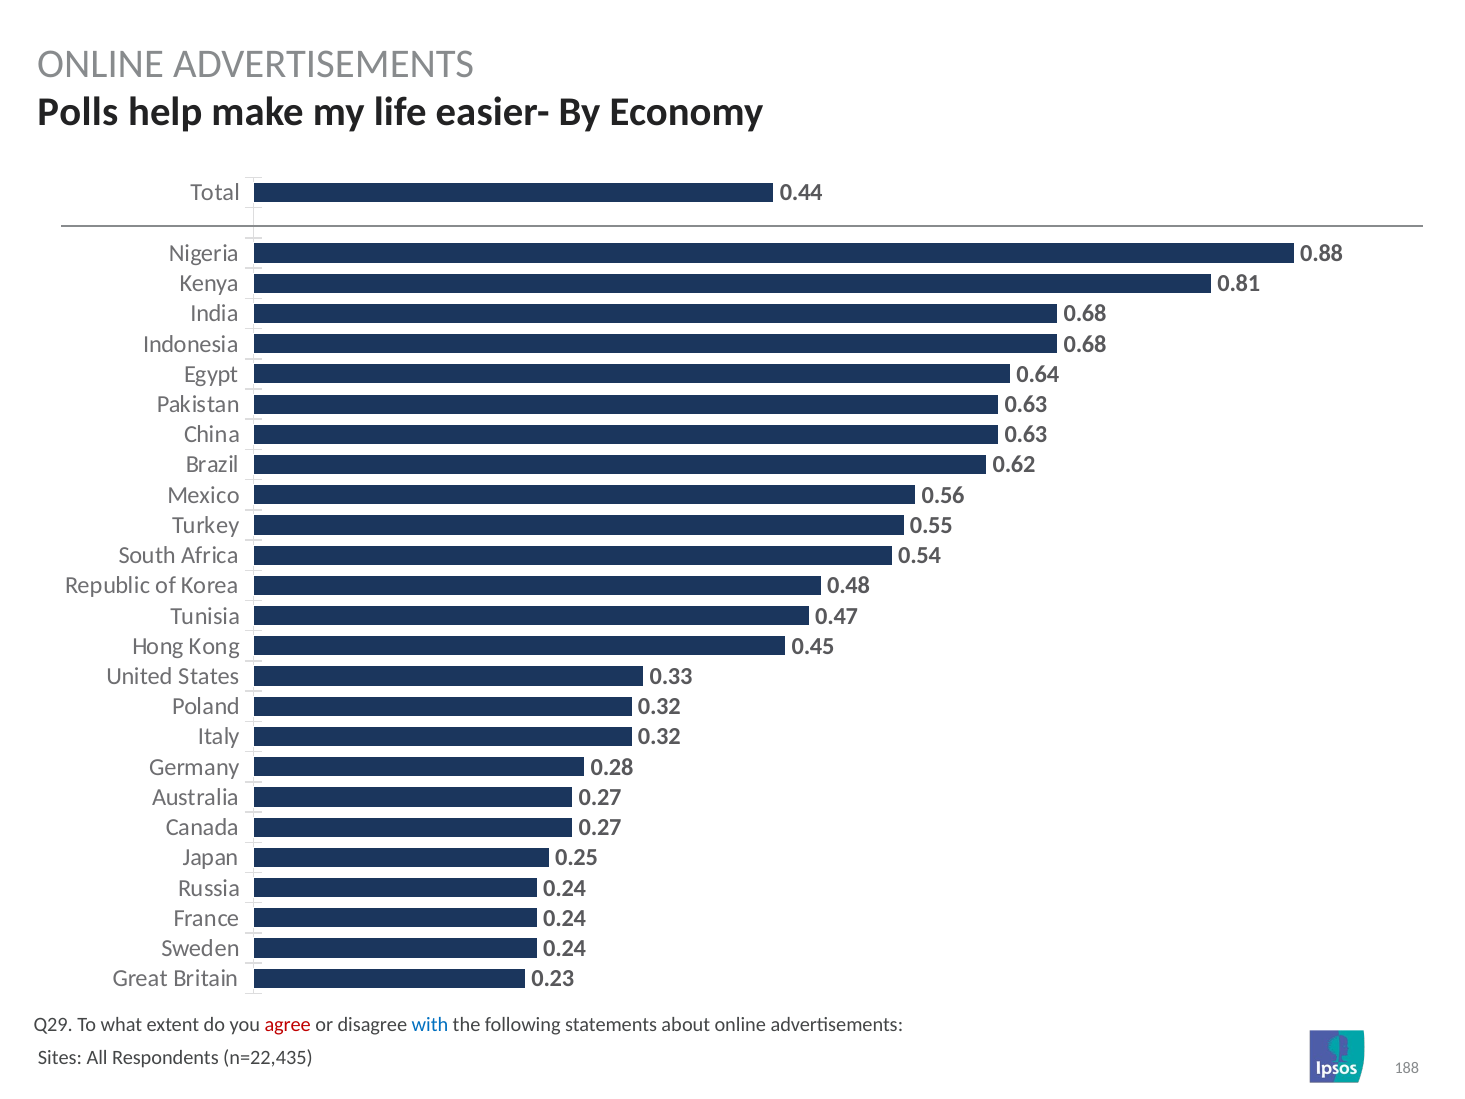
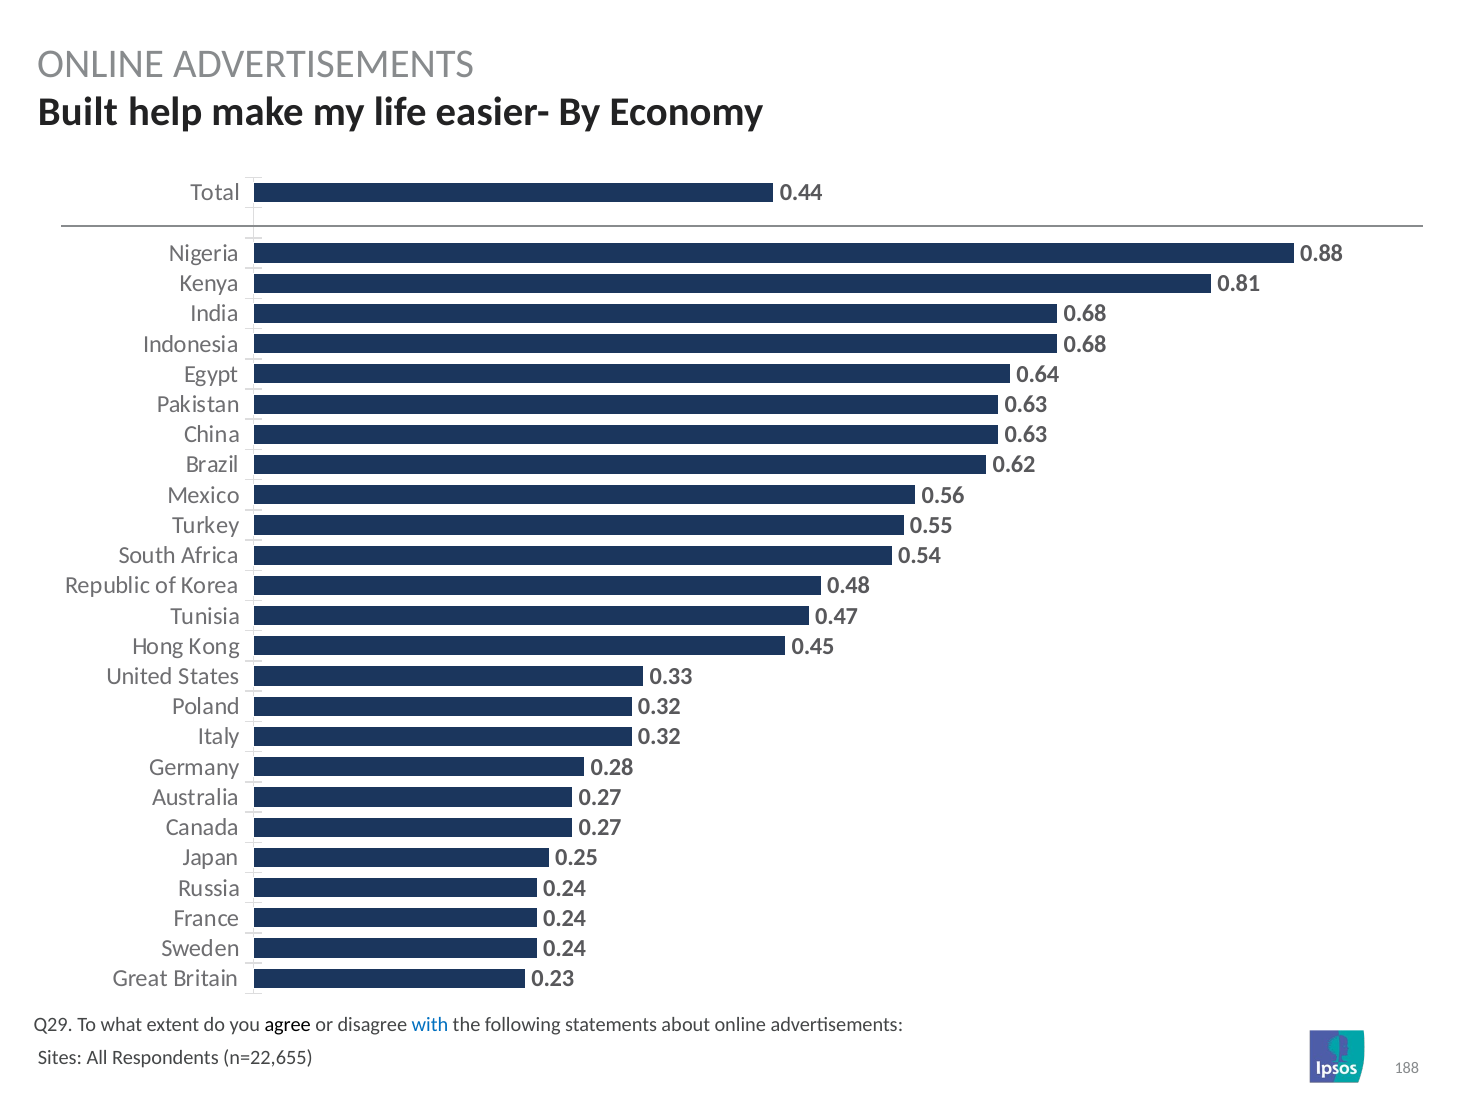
Polls: Polls -> Built
agree colour: red -> black
n=22,435: n=22,435 -> n=22,655
